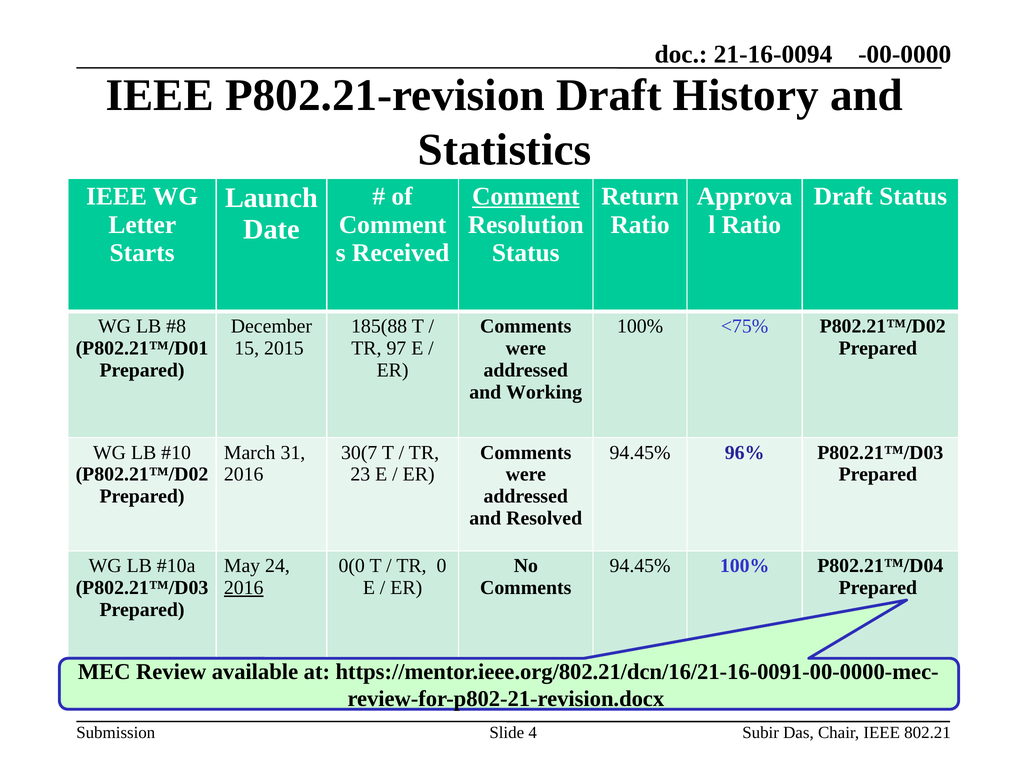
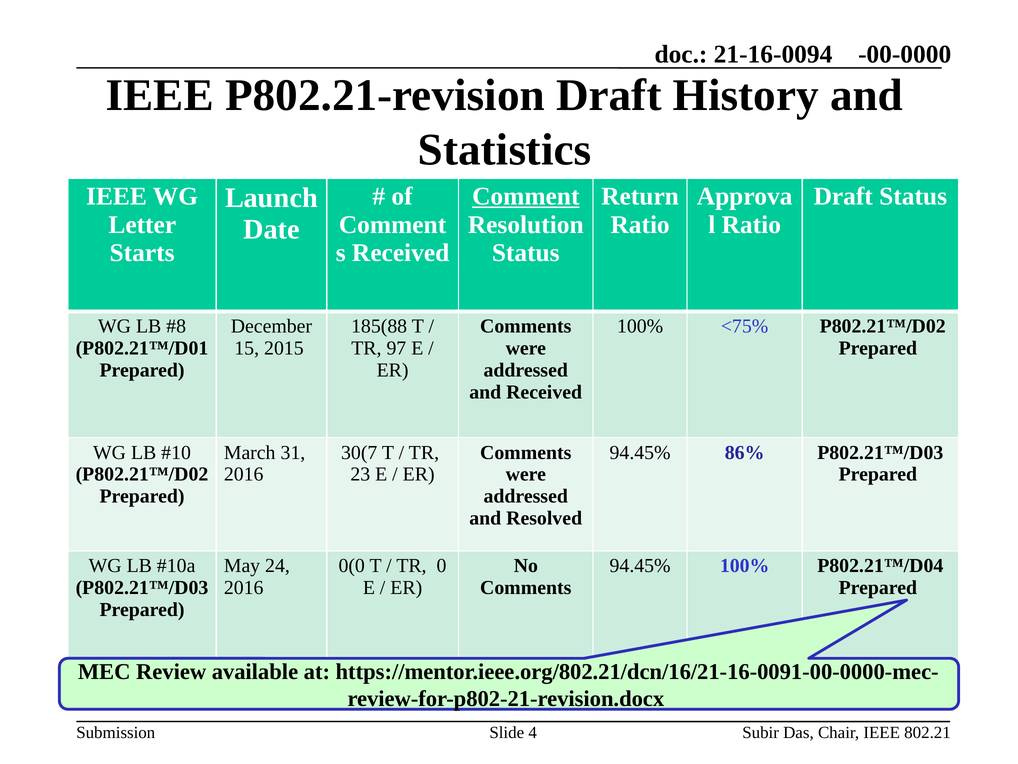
and Working: Working -> Received
96%: 96% -> 86%
2016 at (244, 587) underline: present -> none
